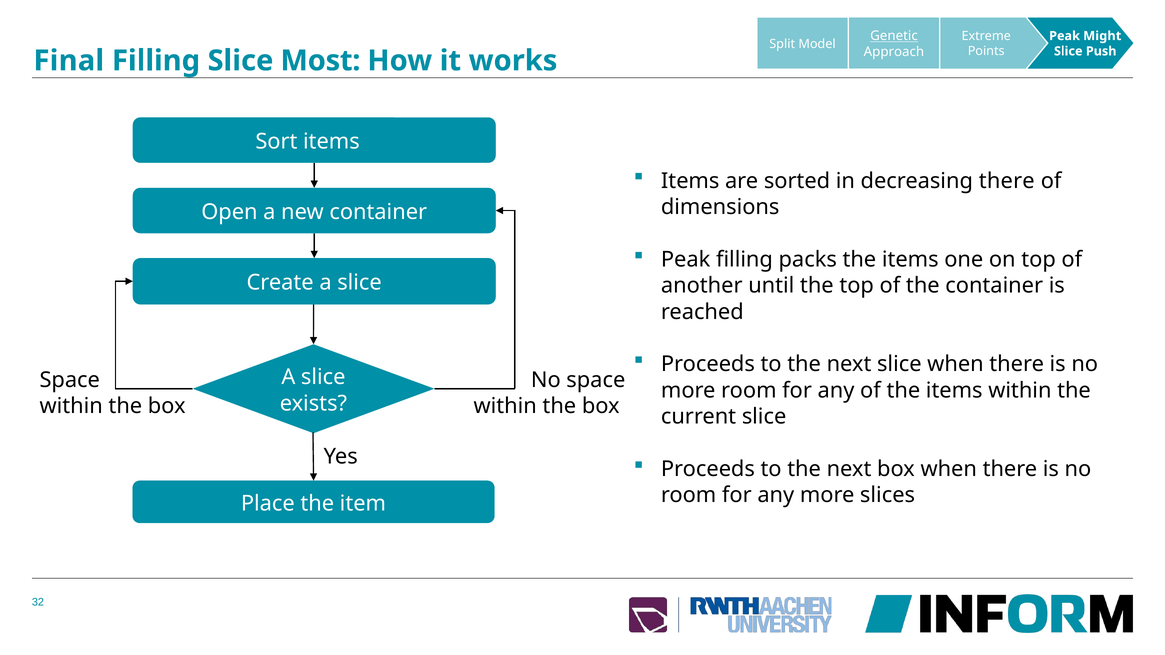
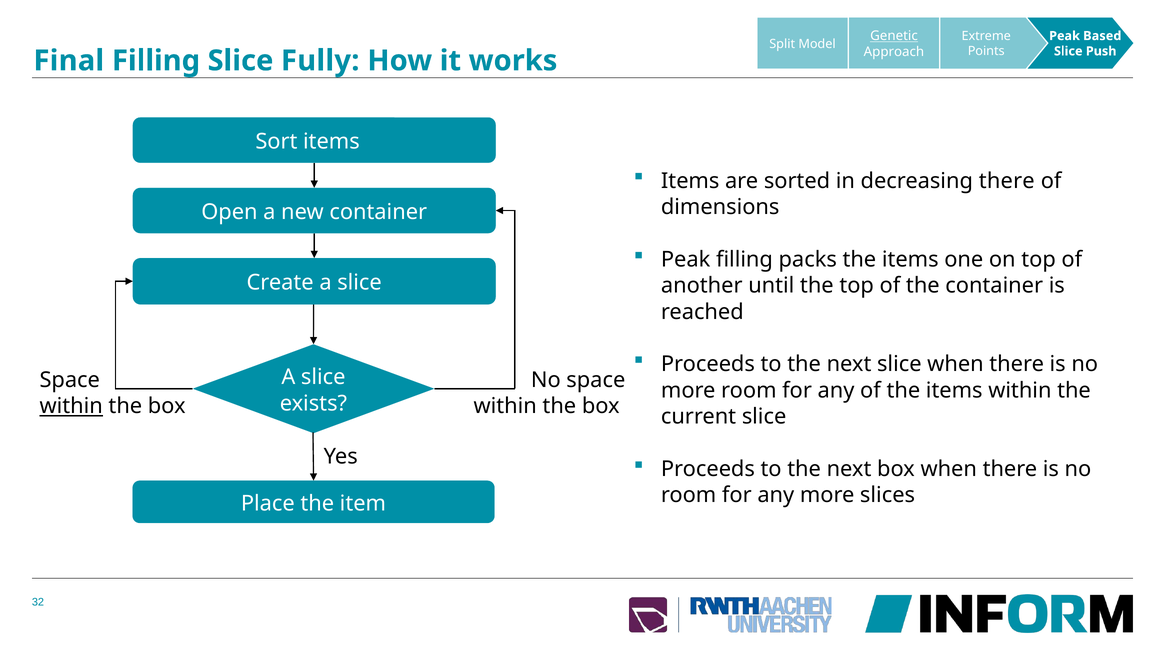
Might: Might -> Based
Most: Most -> Fully
within at (71, 406) underline: none -> present
